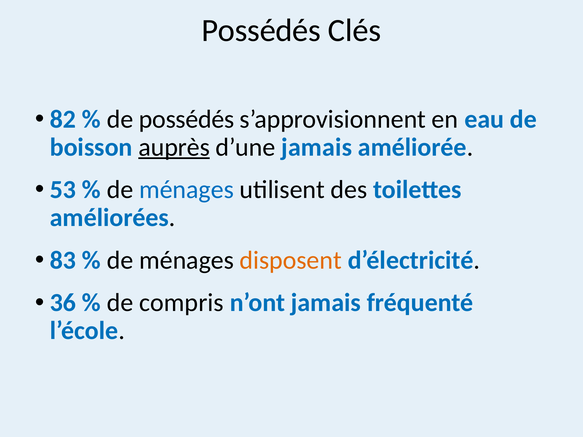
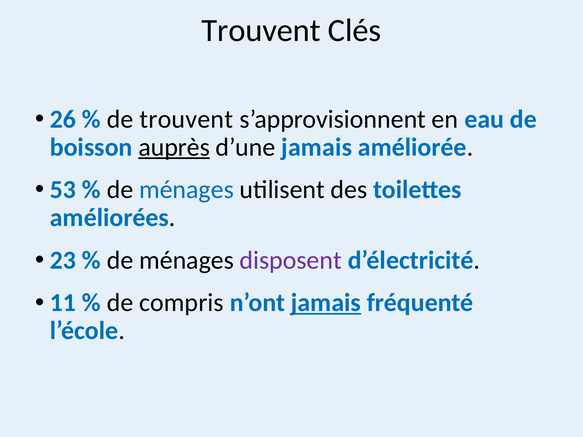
Possédés at (261, 31): Possédés -> Trouvent
82: 82 -> 26
de possédés: possédés -> trouvent
83: 83 -> 23
disposent colour: orange -> purple
36: 36 -> 11
jamais at (326, 303) underline: none -> present
